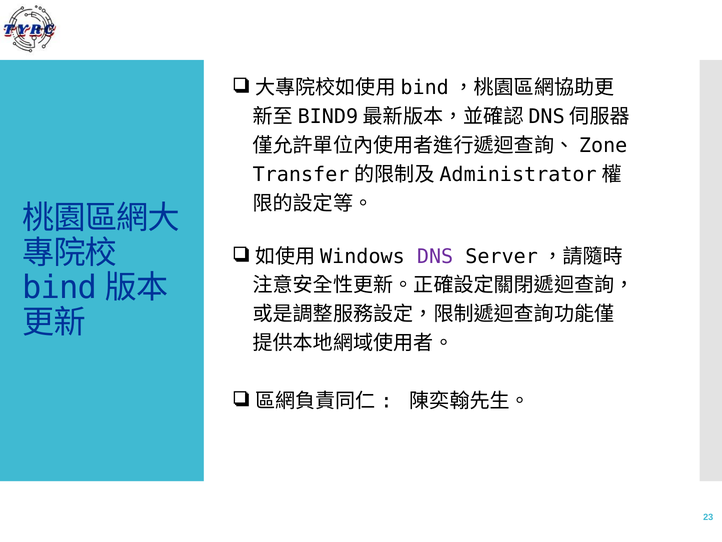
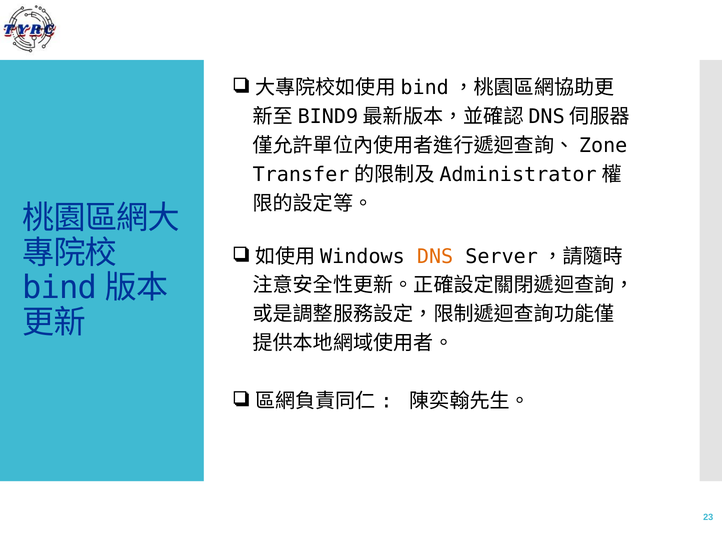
DNS colour: purple -> orange
